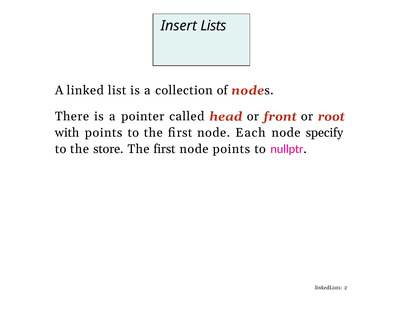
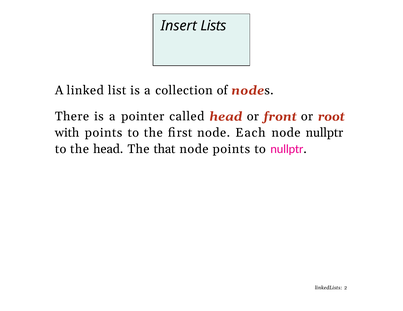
node specify: specify -> nullptr
the store: store -> head
first at (164, 149): first -> that
